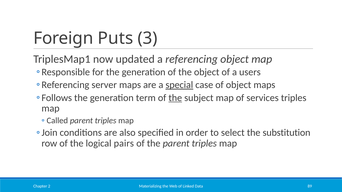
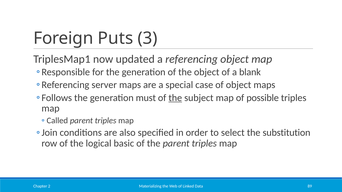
users: users -> blank
special underline: present -> none
term: term -> must
services: services -> possible
pairs: pairs -> basic
